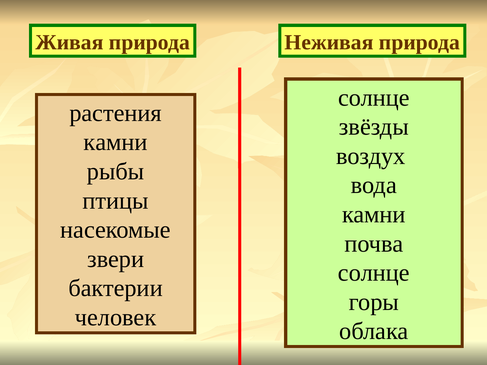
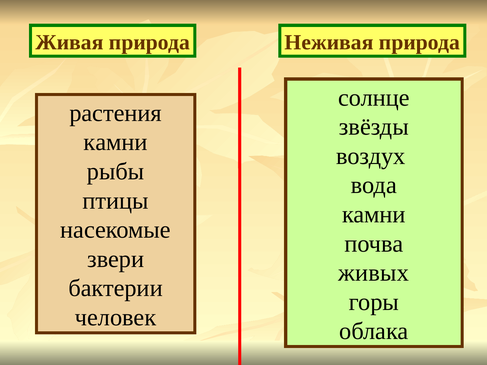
солнце at (374, 273): солнце -> живых
